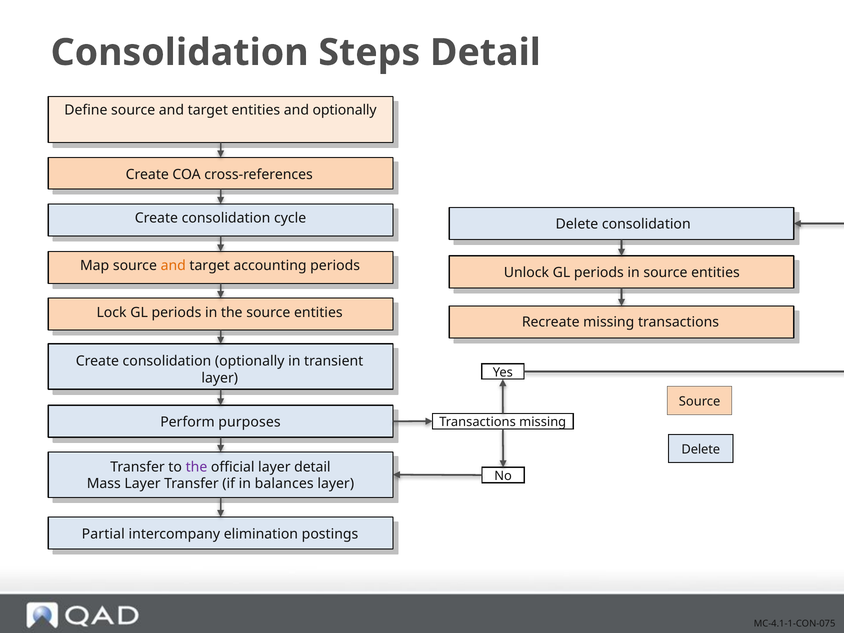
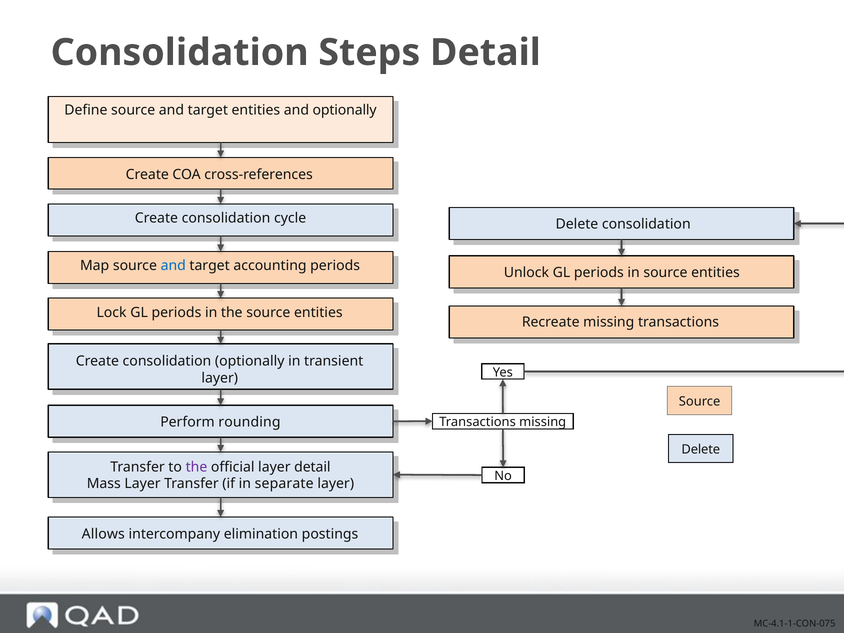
and at (173, 266) colour: orange -> blue
purposes: purposes -> rounding
balances: balances -> separate
Partial: Partial -> Allows
